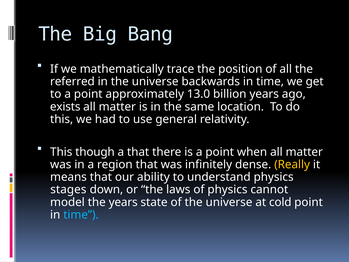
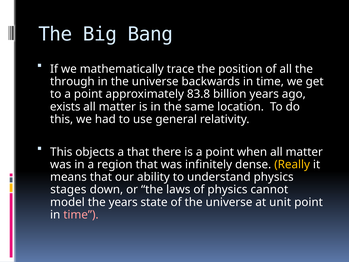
referred: referred -> through
13.0: 13.0 -> 83.8
though: though -> objects
cold: cold -> unit
time at (81, 215) colour: light blue -> pink
